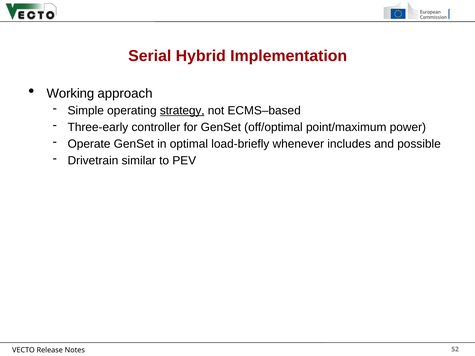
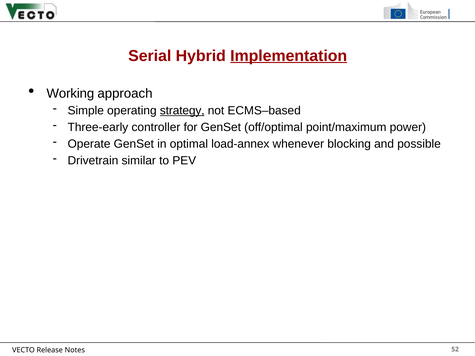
Implementation underline: none -> present
load-briefly: load-briefly -> load-annex
includes: includes -> blocking
